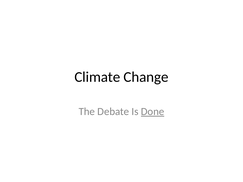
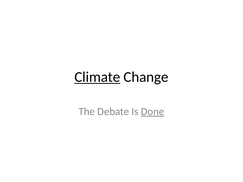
Climate underline: none -> present
